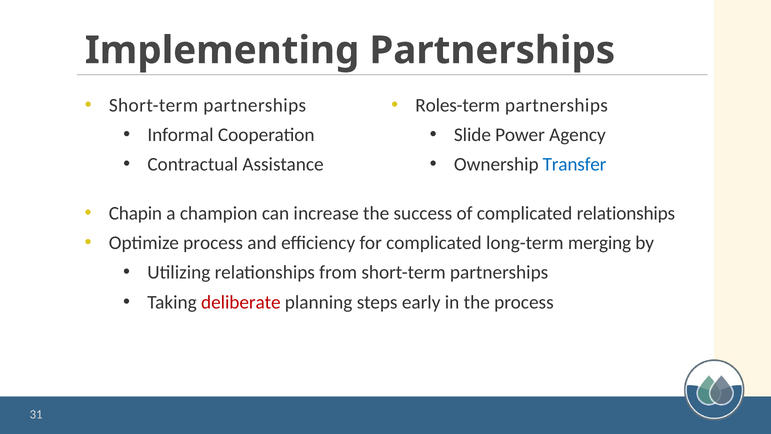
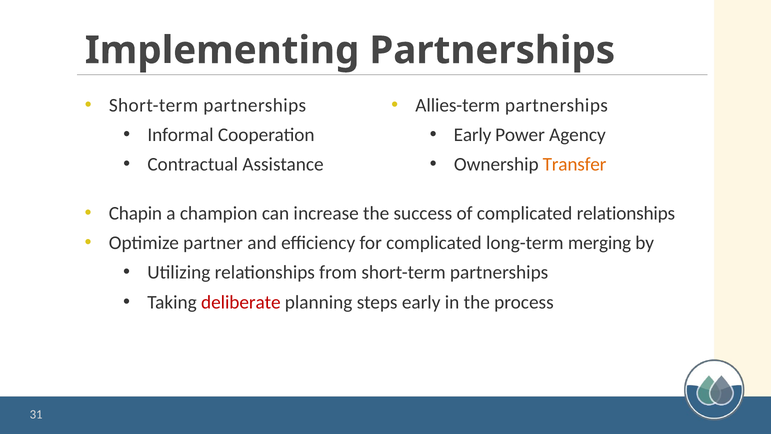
Roles-term: Roles-term -> Allies-term
Slide at (472, 135): Slide -> Early
Transfer colour: blue -> orange
Optimize process: process -> partner
